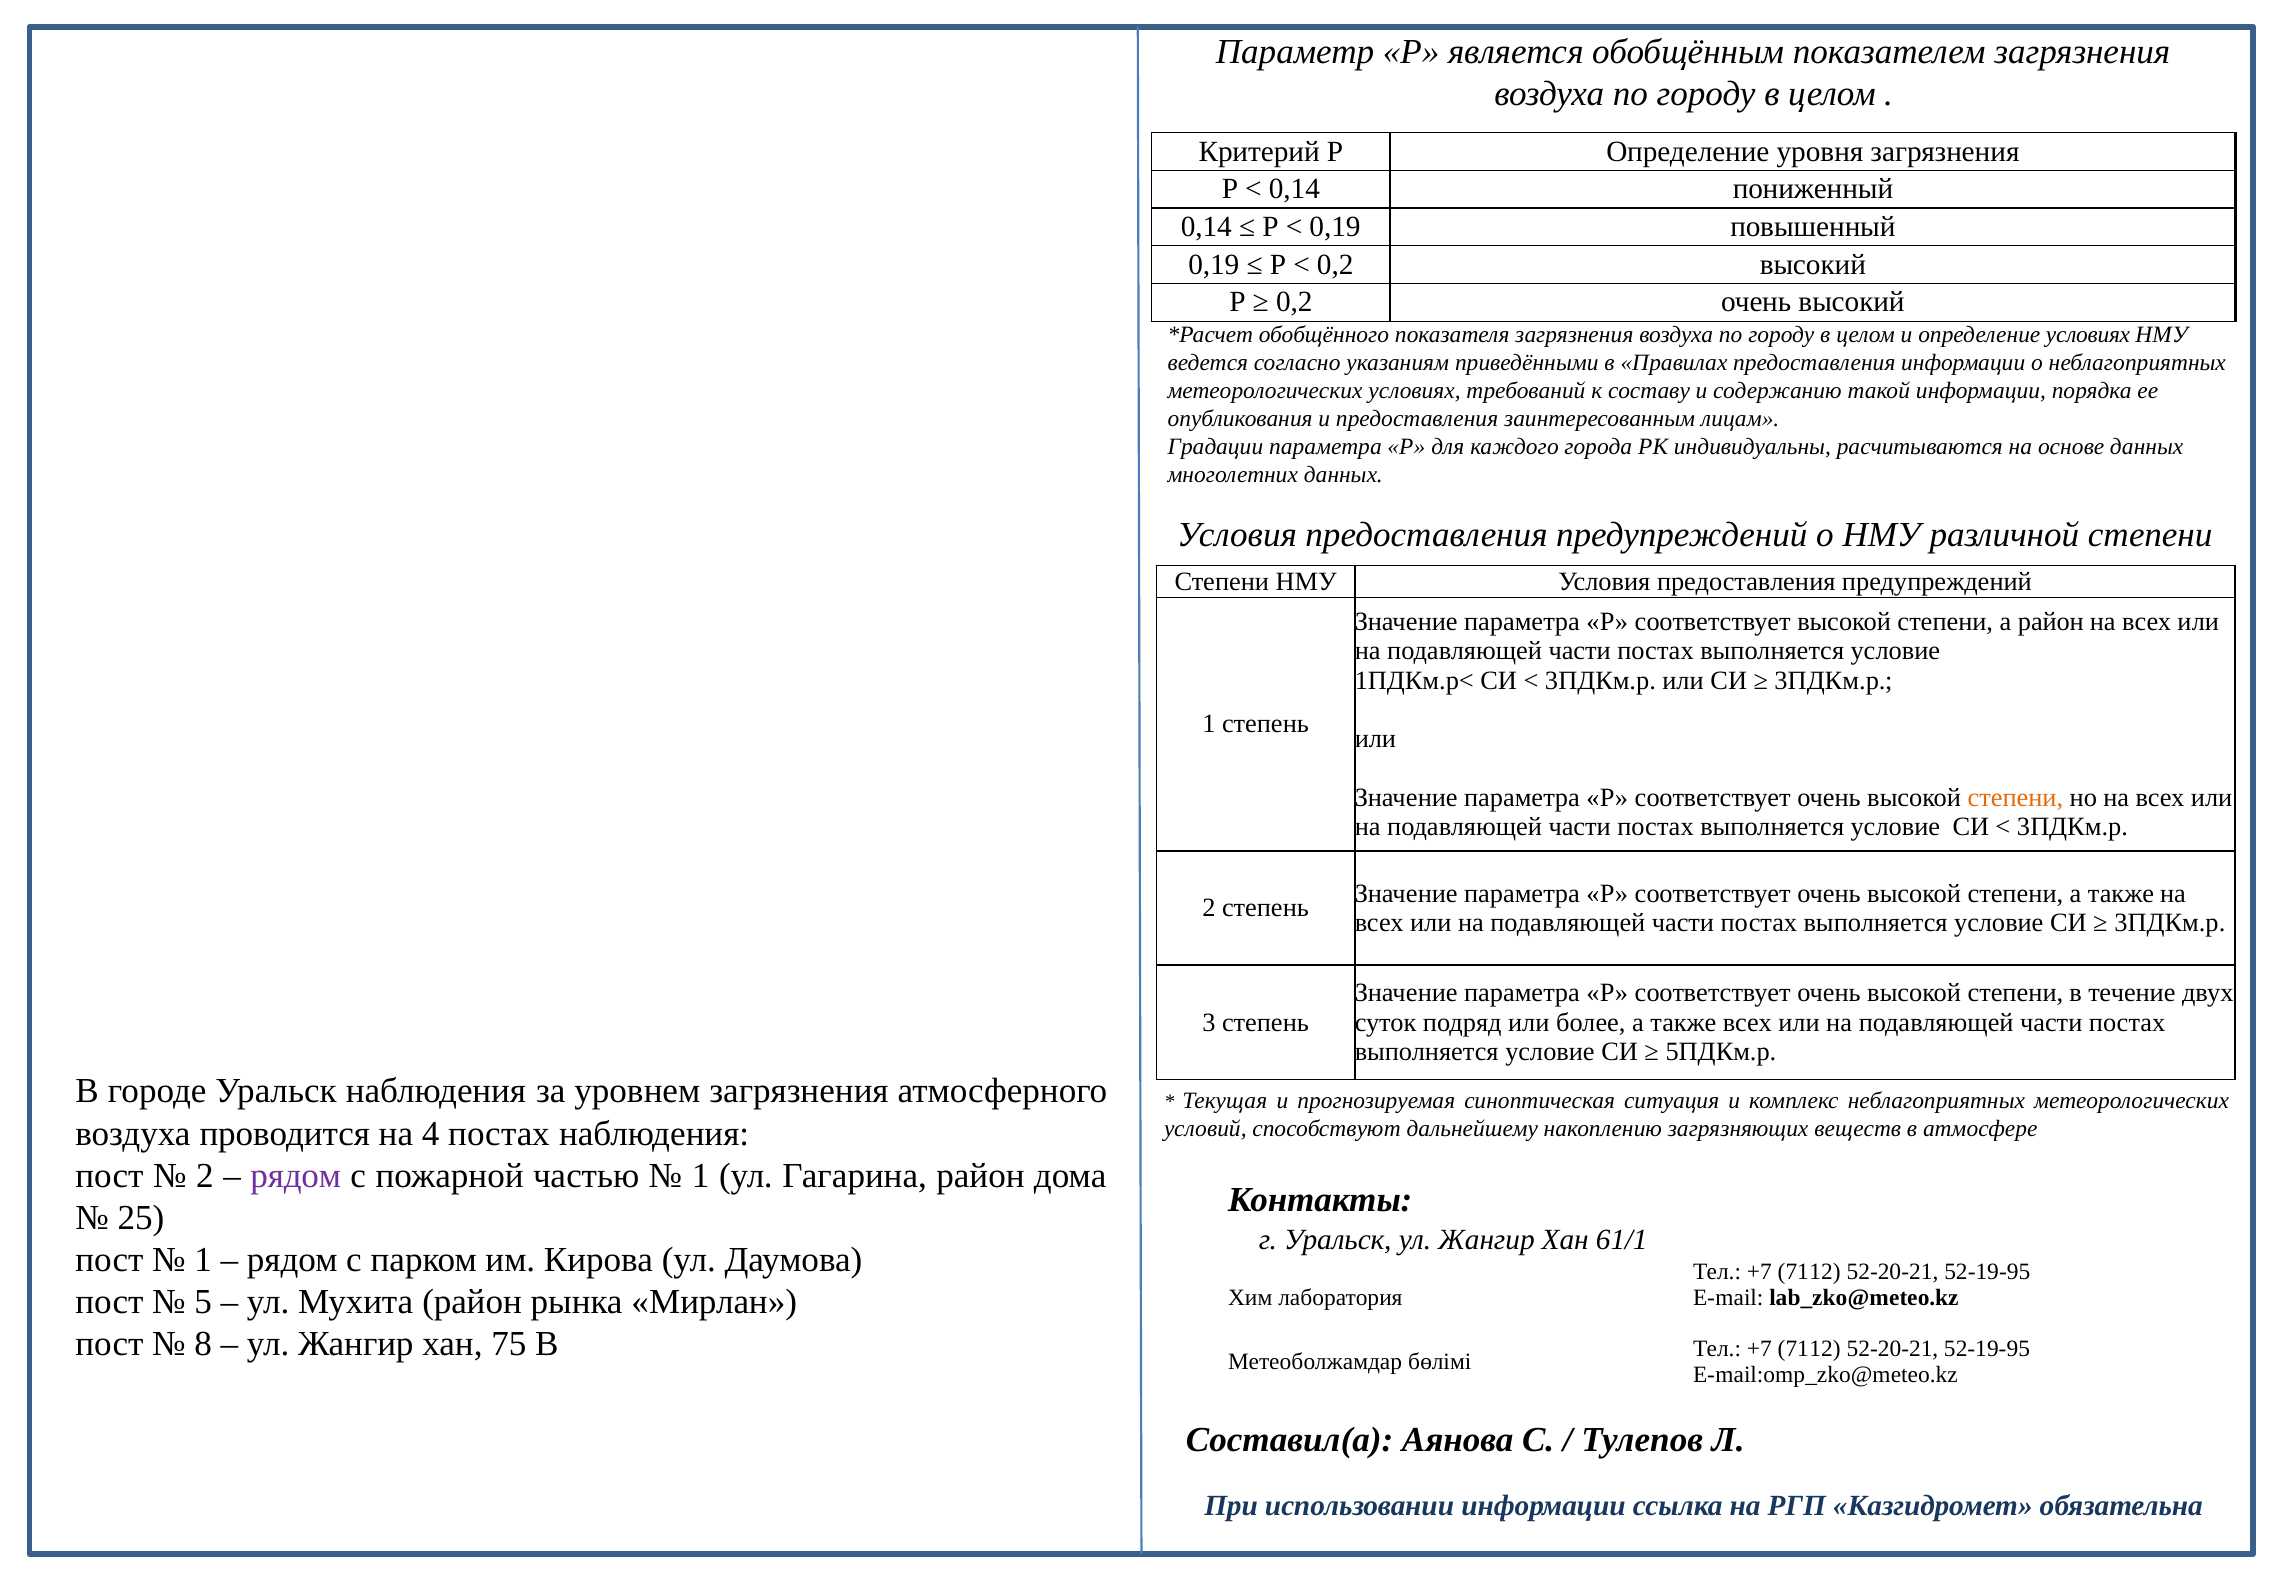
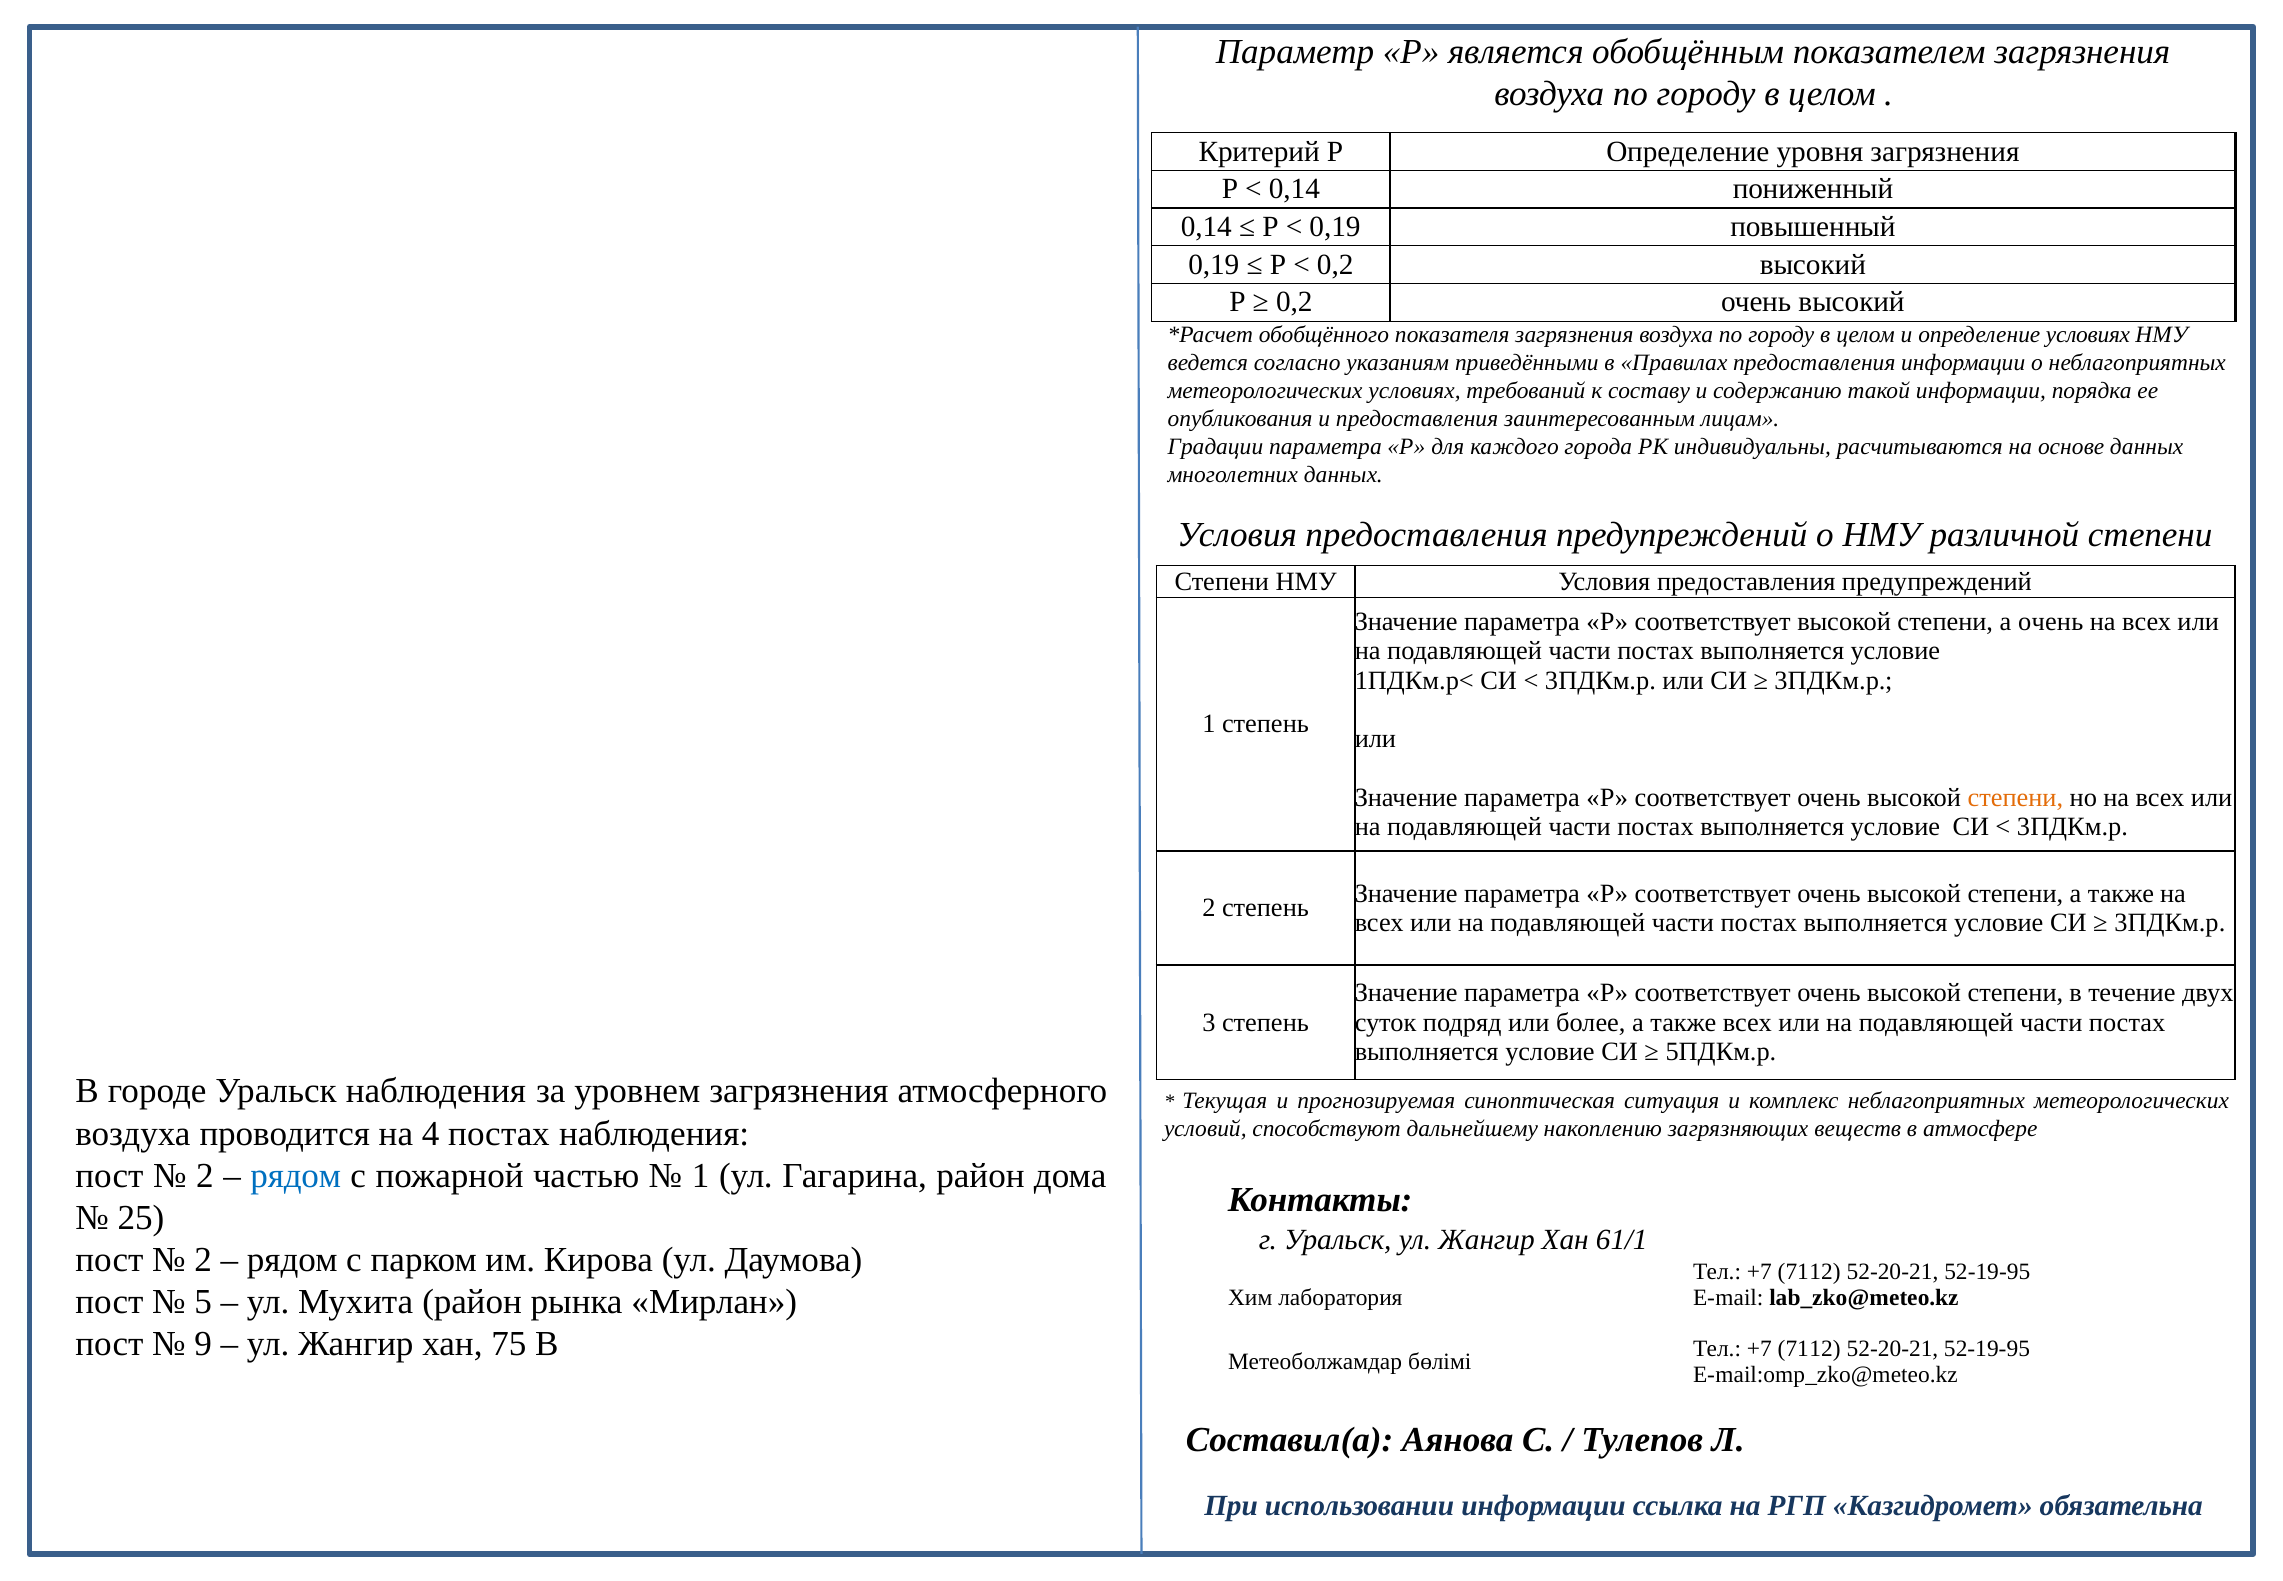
а район: район -> очень
рядом at (296, 1175) colour: purple -> blue
1 at (203, 1260): 1 -> 2
8: 8 -> 9
